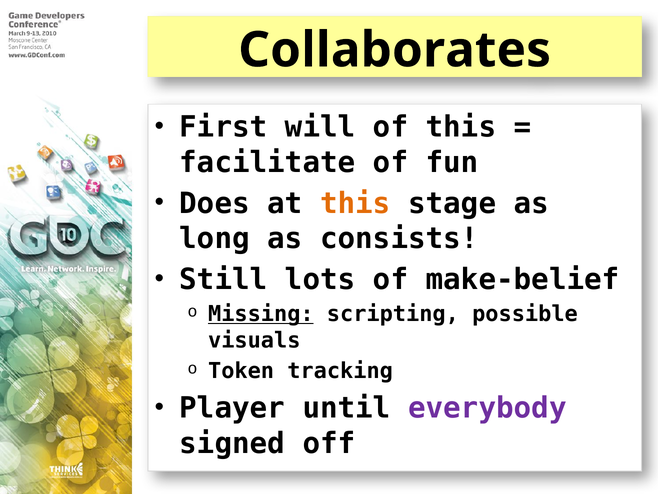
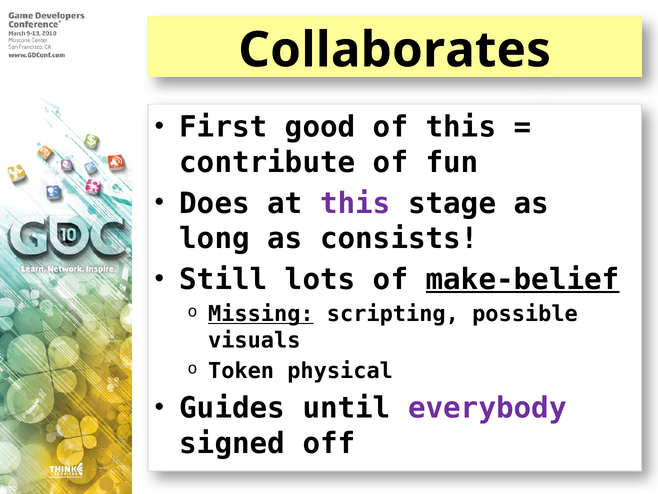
will: will -> good
facilitate: facilitate -> contribute
this at (355, 203) colour: orange -> purple
make-belief underline: none -> present
tracking: tracking -> physical
Player: Player -> Guides
